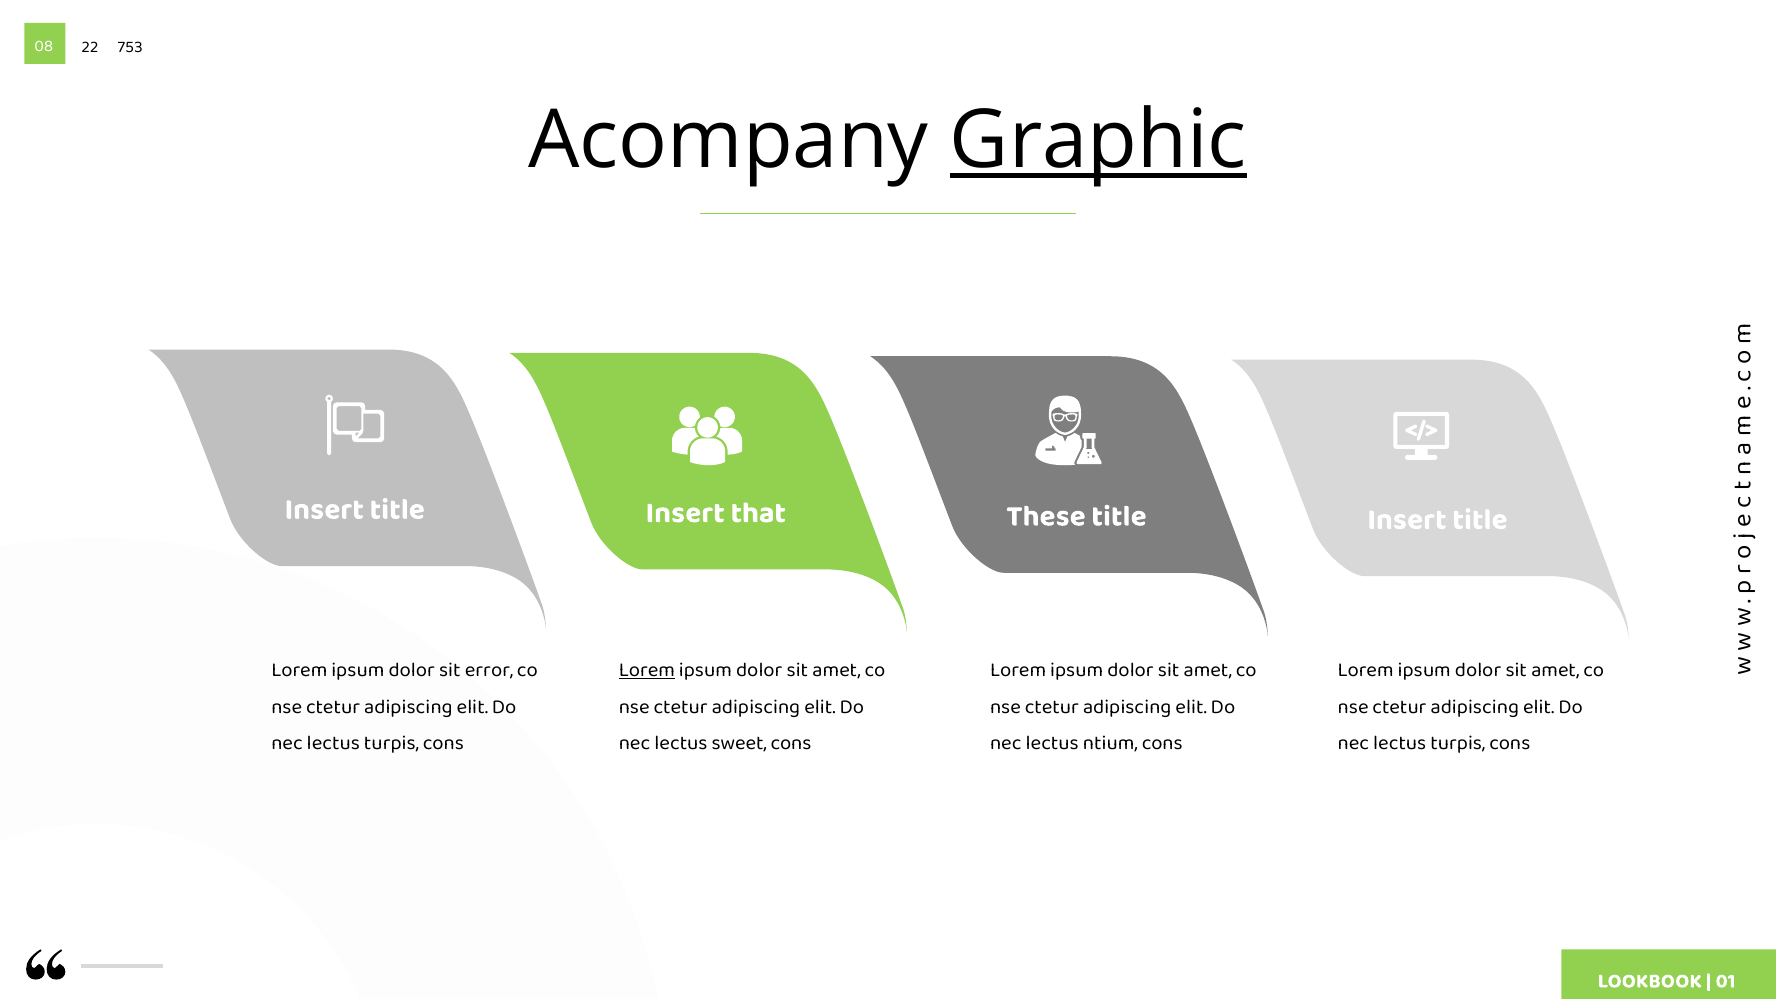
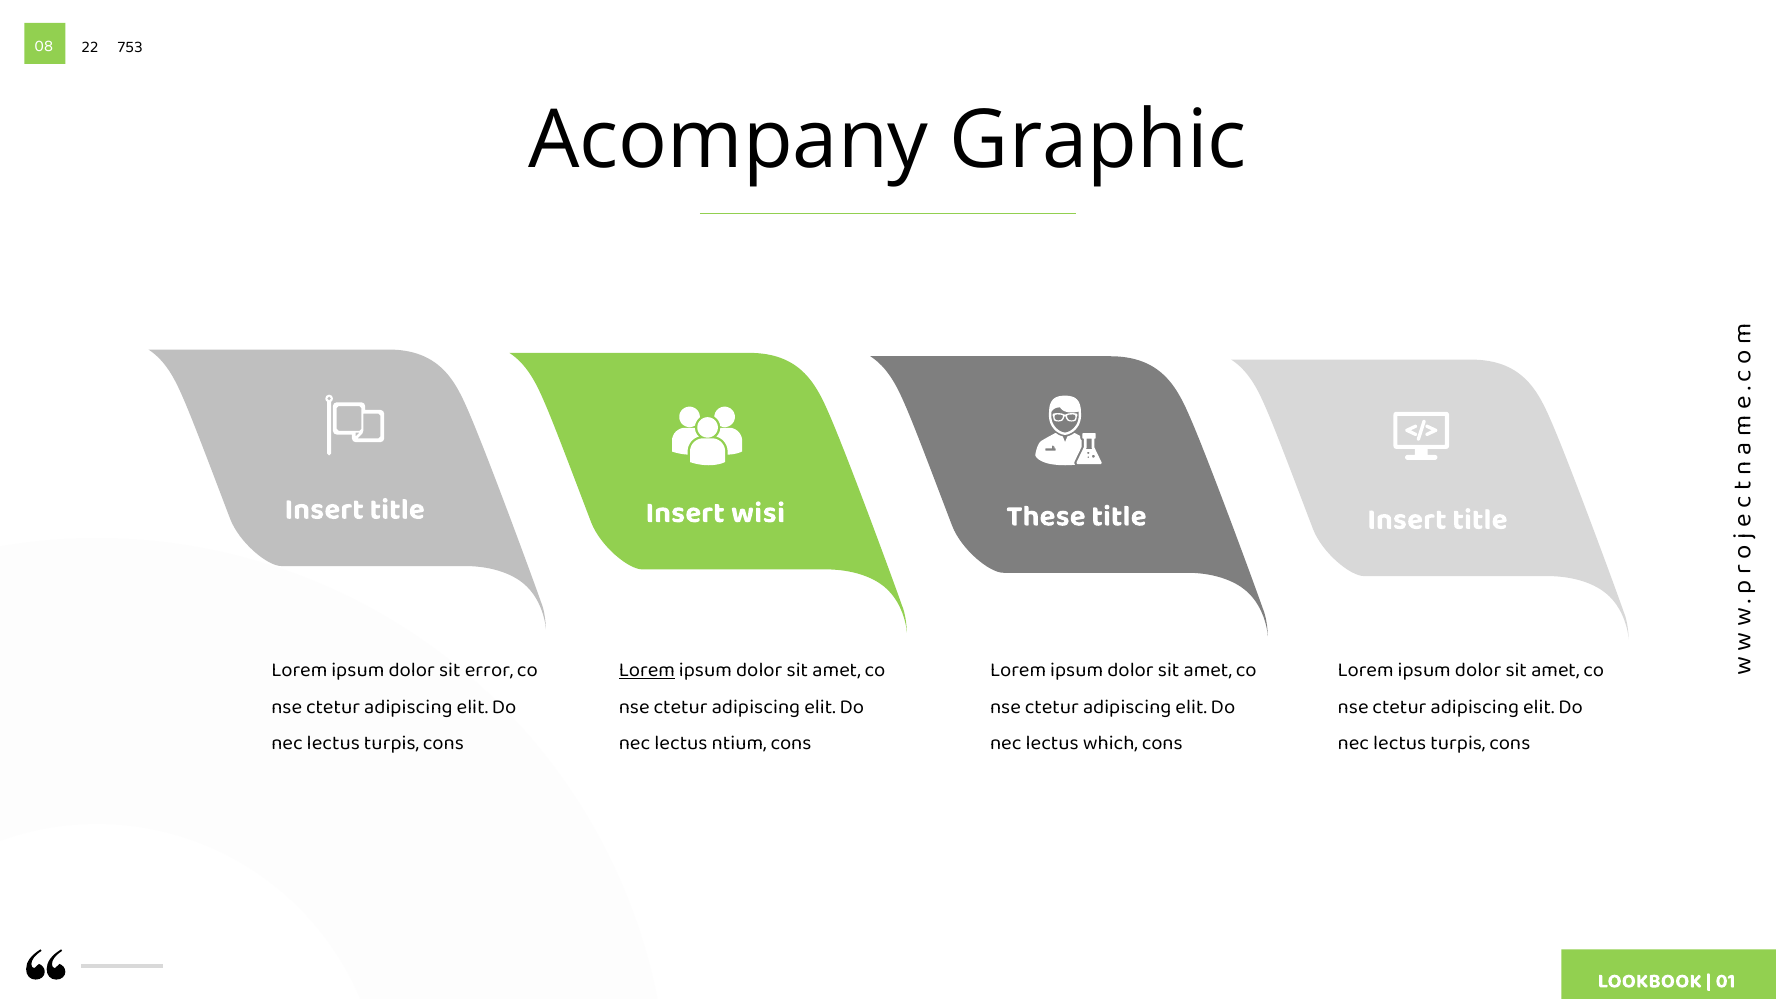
Graphic underline: present -> none
that: that -> wisi
sweet: sweet -> ntium
ntium: ntium -> which
